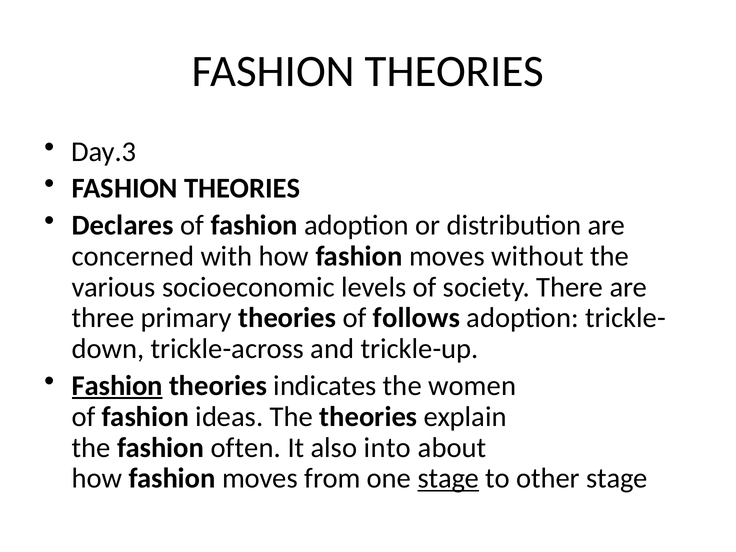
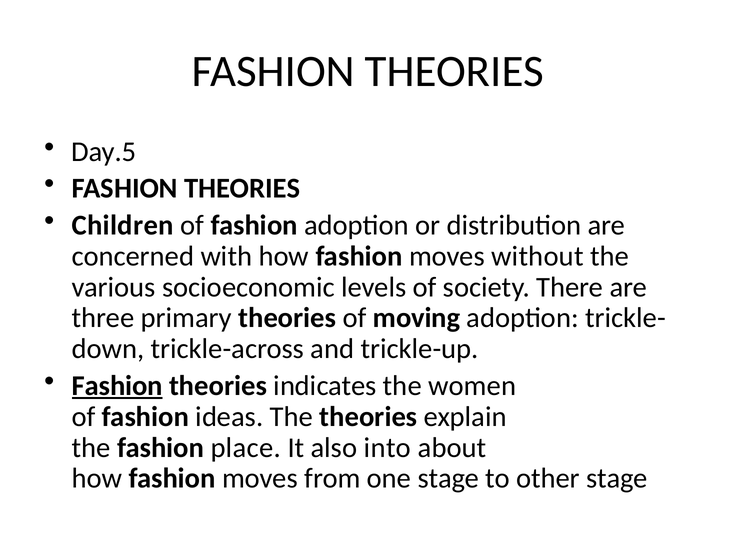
Day.3: Day.3 -> Day.5
Declares: Declares -> Children
follows: follows -> moving
often: often -> place
stage at (448, 478) underline: present -> none
